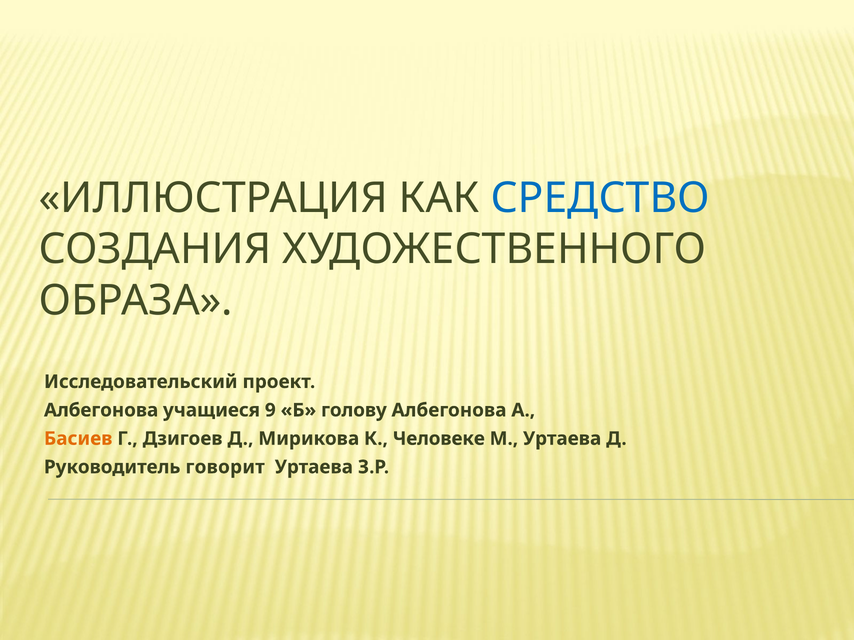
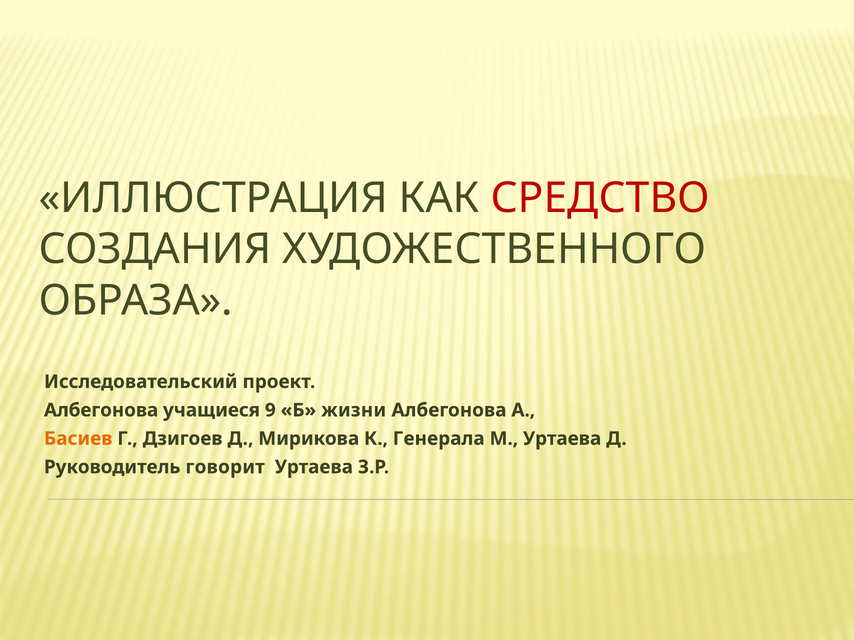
СРЕДСТВО colour: blue -> red
голову: голову -> жизни
Человеке: Человеке -> Генерала
